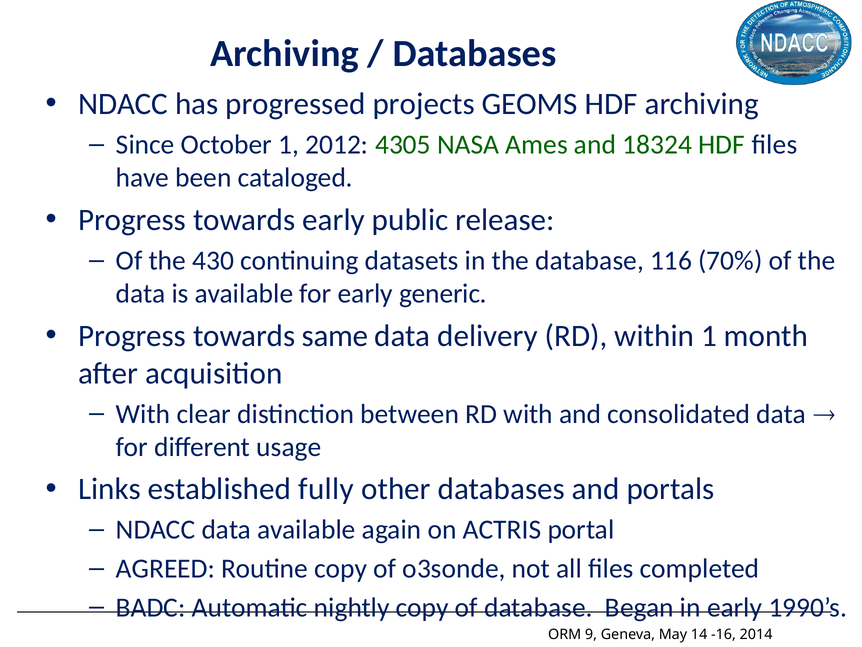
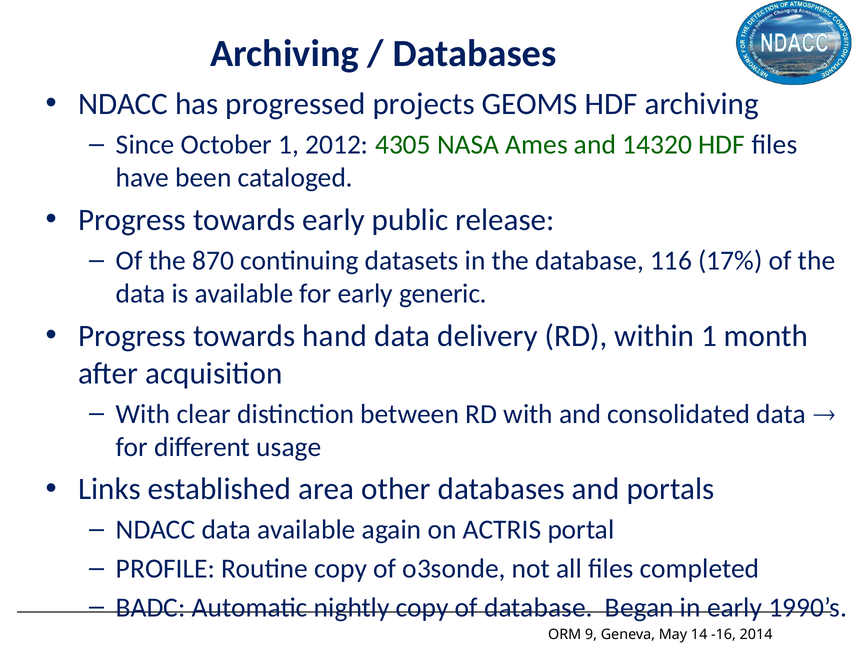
18324: 18324 -> 14320
430: 430 -> 870
70%: 70% -> 17%
same: same -> hand
fully: fully -> area
AGREED: AGREED -> PROFILE
